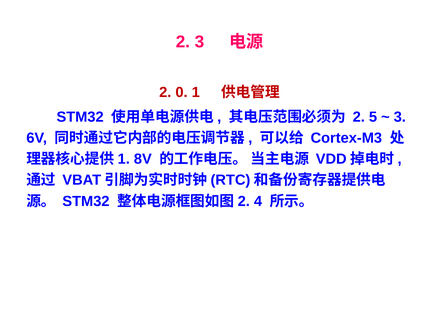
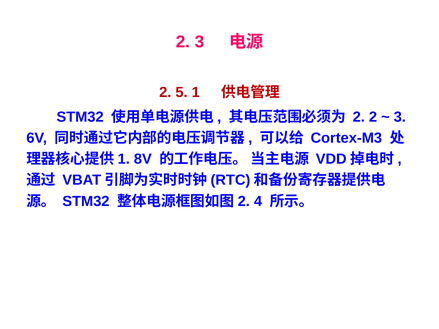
0: 0 -> 5
2 5: 5 -> 2
